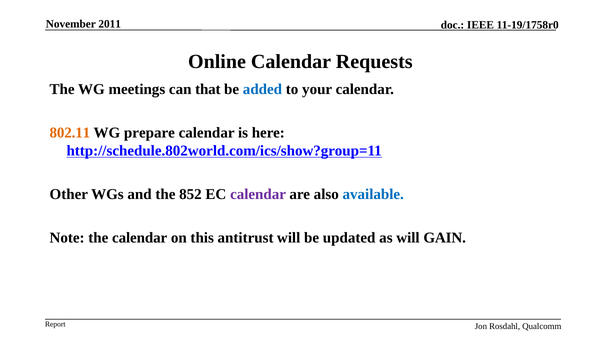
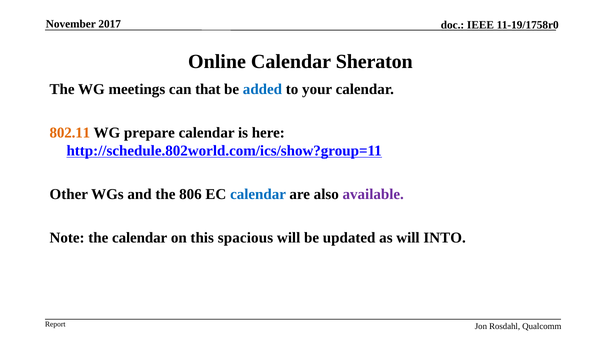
2011: 2011 -> 2017
Requests: Requests -> Sheraton
852: 852 -> 806
calendar at (258, 194) colour: purple -> blue
available colour: blue -> purple
antitrust: antitrust -> spacious
GAIN: GAIN -> INTO
